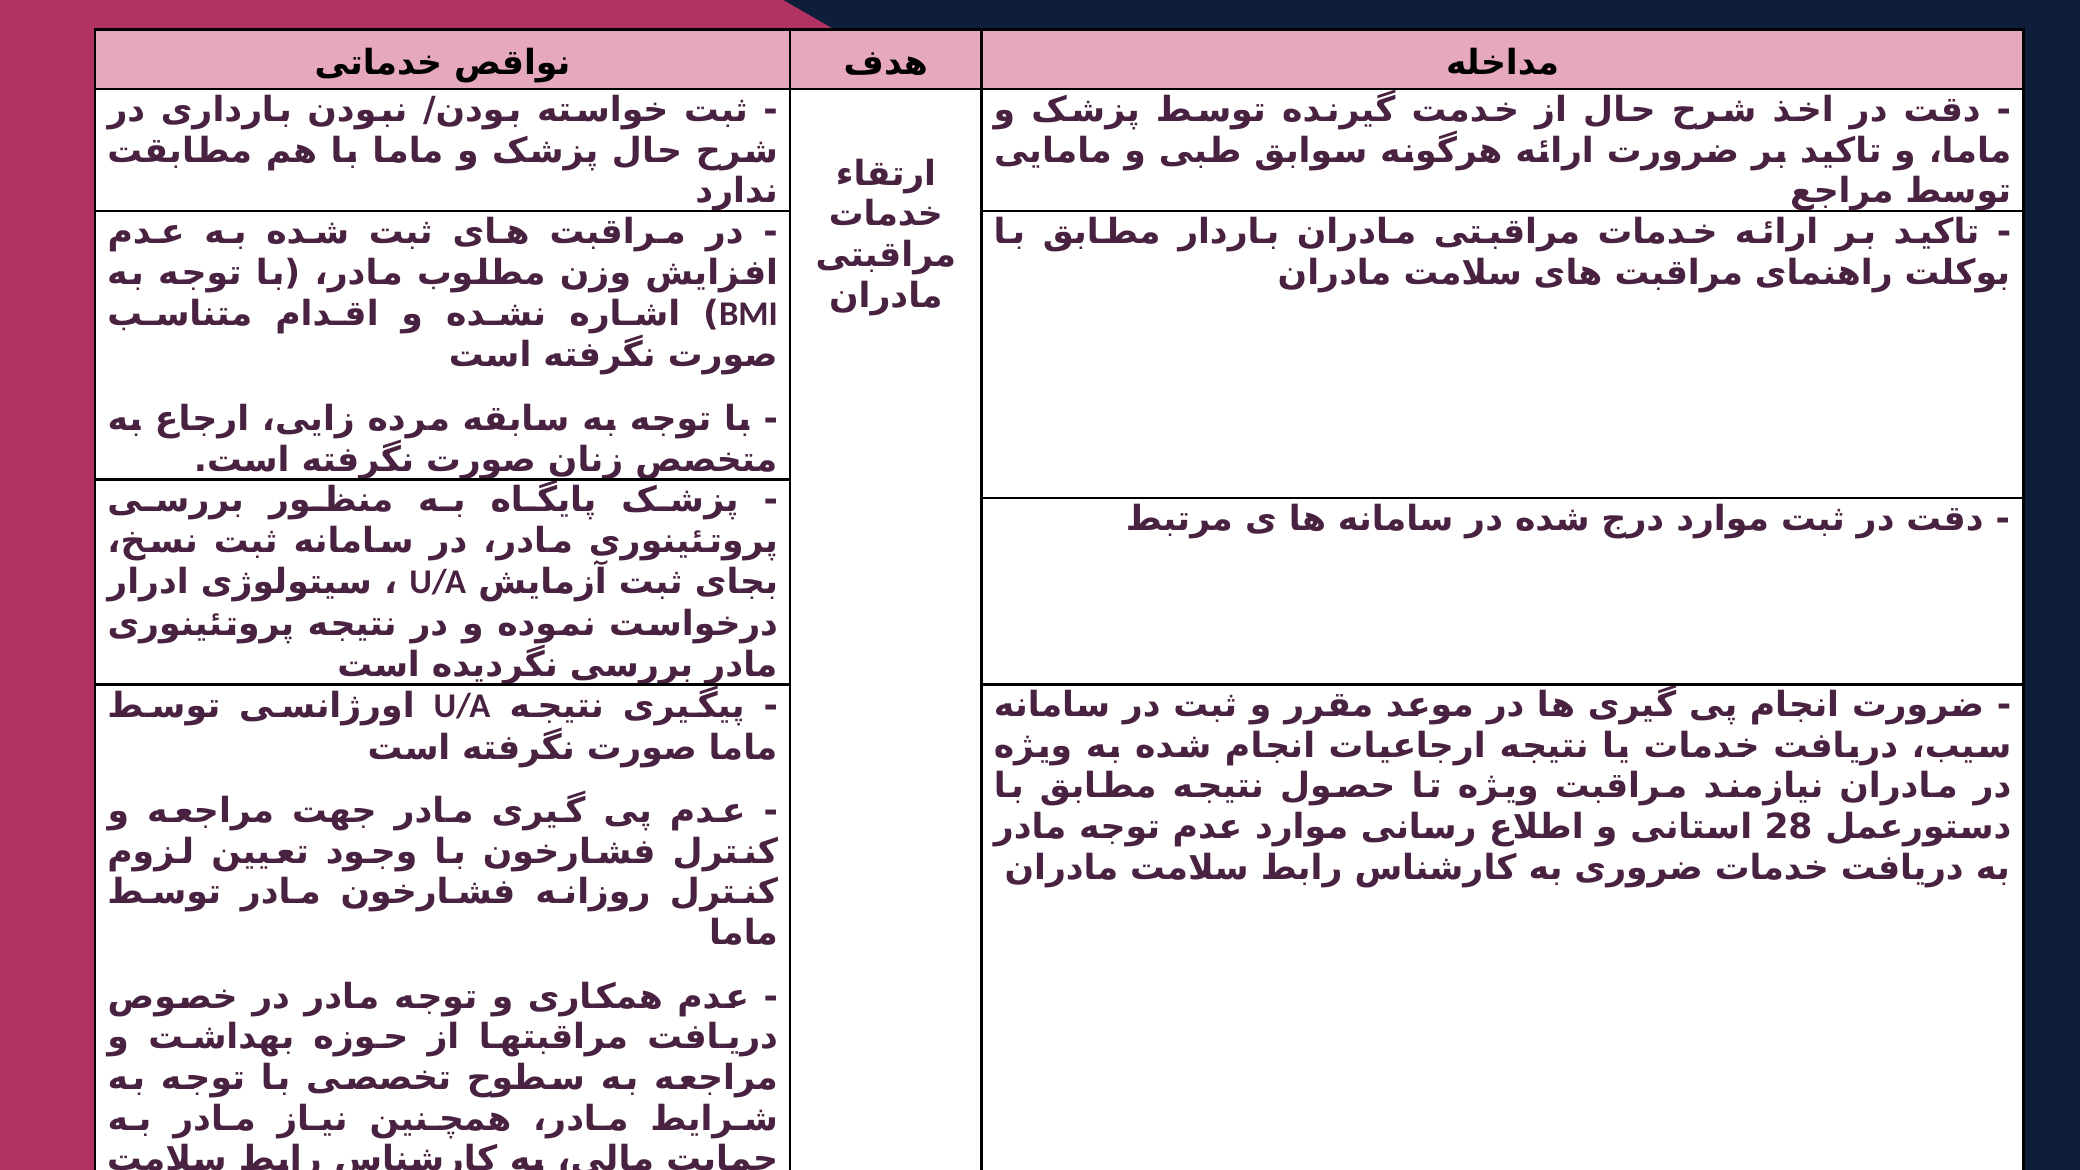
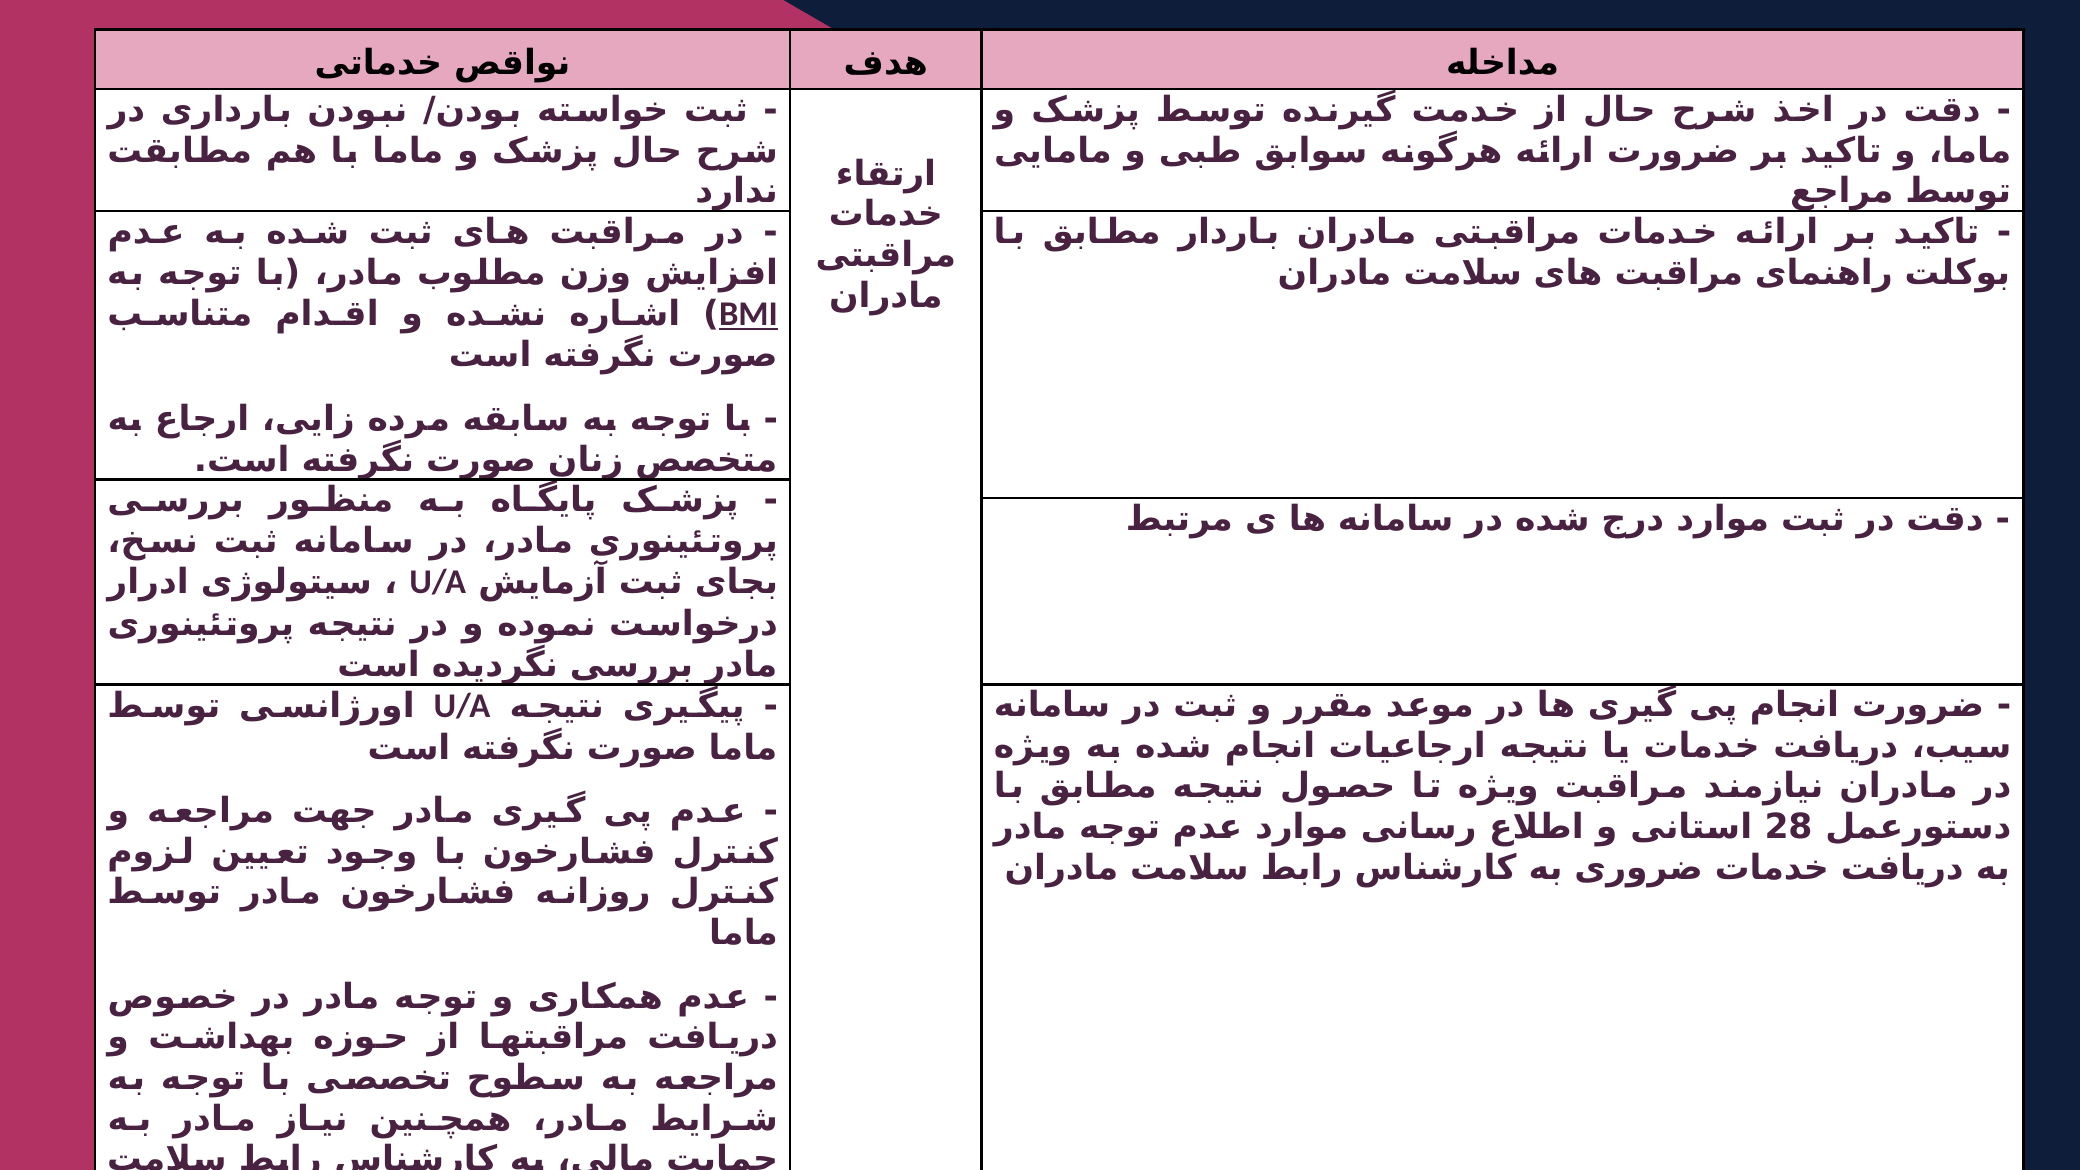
BMI underline: none -> present
